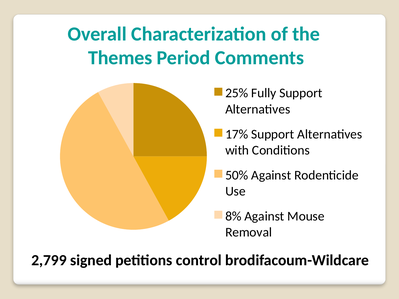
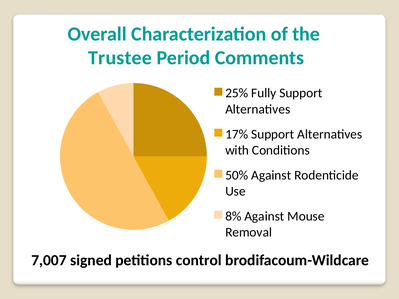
Themes: Themes -> Trustee
2,799: 2,799 -> 7,007
